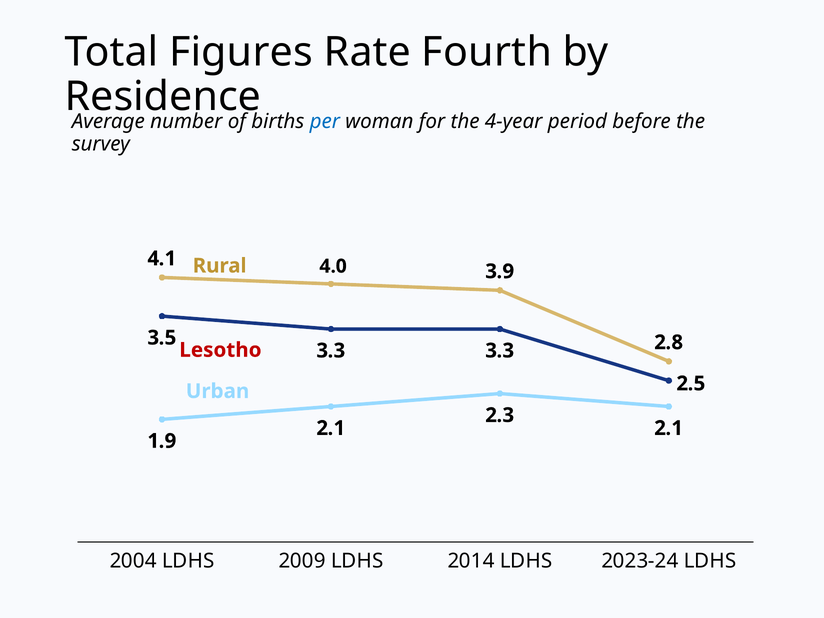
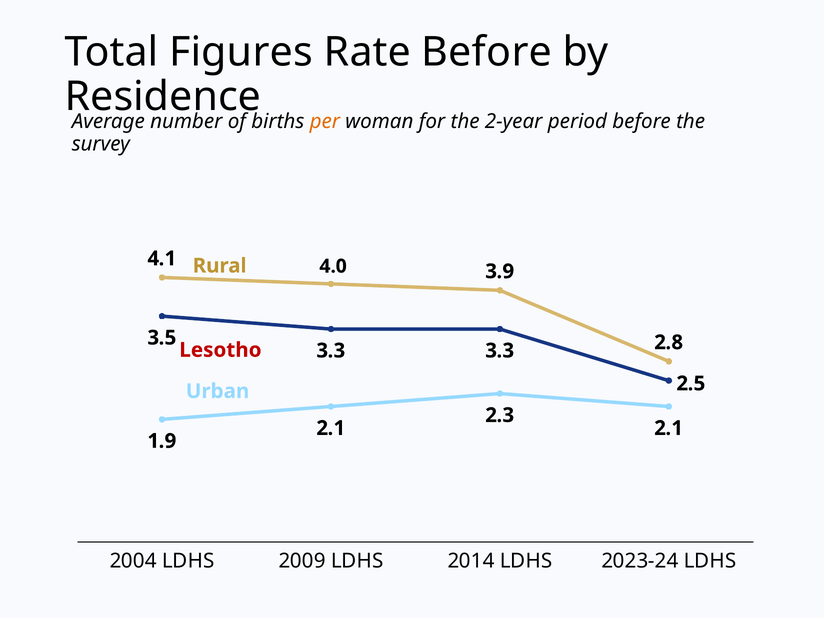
Rate Fourth: Fourth -> Before
per colour: blue -> orange
4-year: 4-year -> 2-year
